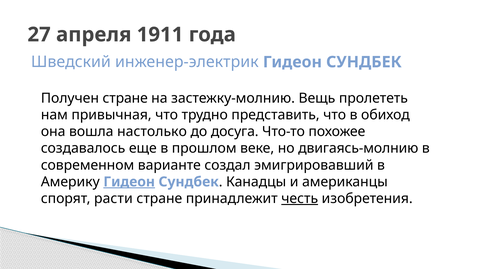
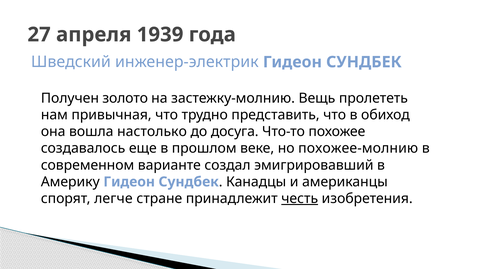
1911: 1911 -> 1939
Получен стране: стране -> золото
двигаясь-молнию: двигаясь-молнию -> похожее-молнию
Гидеон at (129, 182) underline: present -> none
расти: расти -> легче
